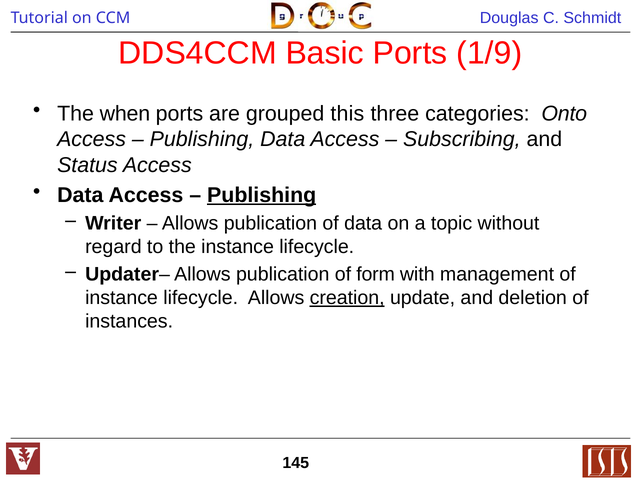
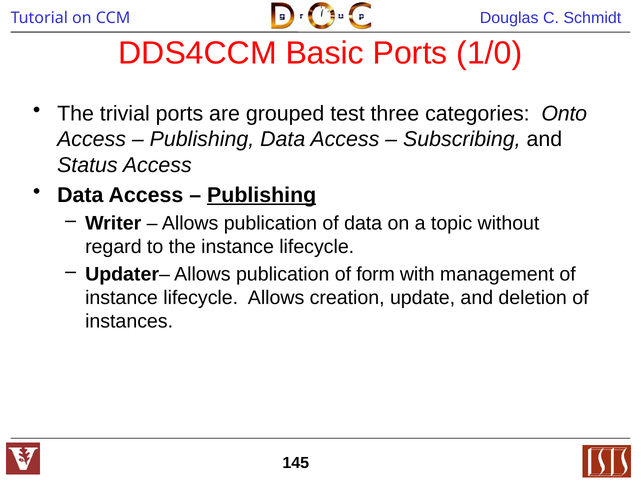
1/9: 1/9 -> 1/0
when: when -> trivial
this: this -> test
creation underline: present -> none
